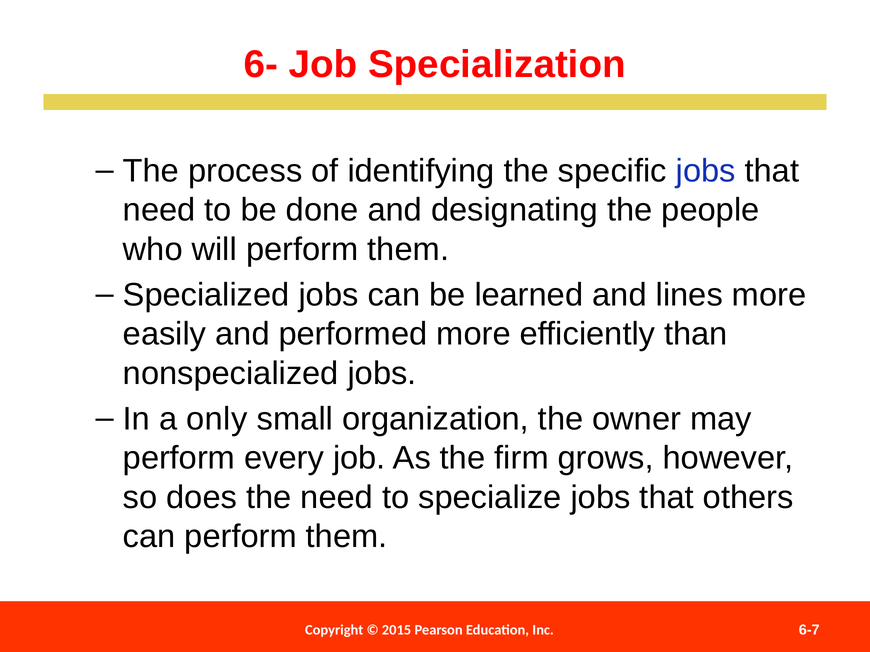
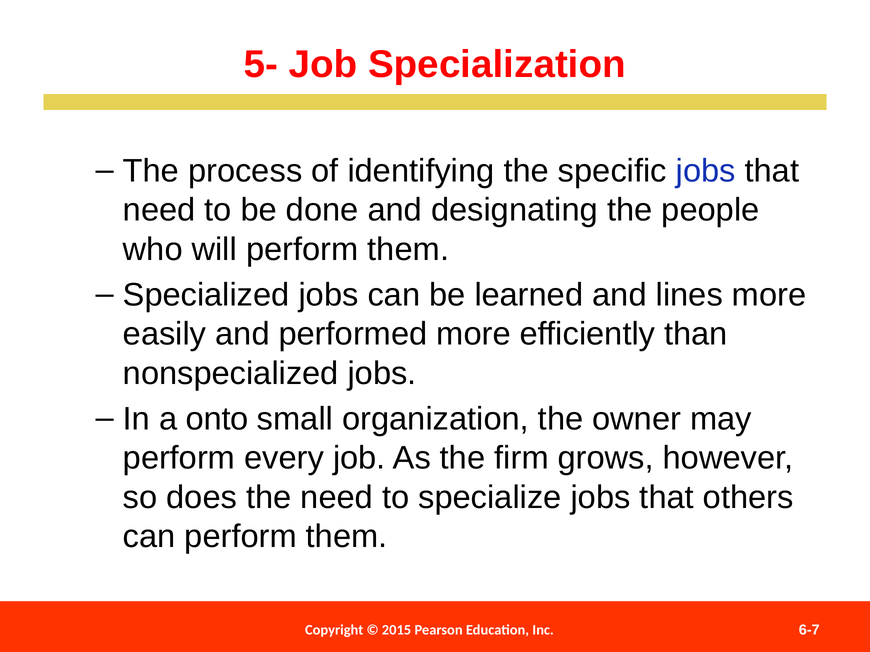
6-: 6- -> 5-
only: only -> onto
